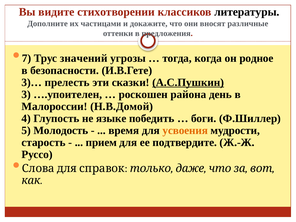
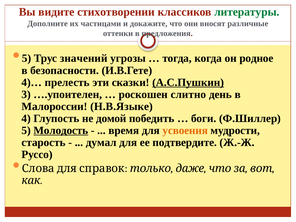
литературы colour: black -> green
7 at (27, 58): 7 -> 5
3)…: 3)… -> 4)…
района: района -> слитно
Н.В.Домой: Н.В.Домой -> Н.В.Языке
языке: языке -> домой
Молодость underline: none -> present
прием: прием -> думал
